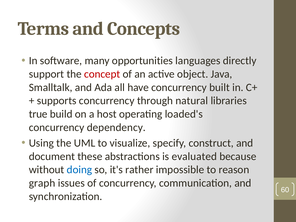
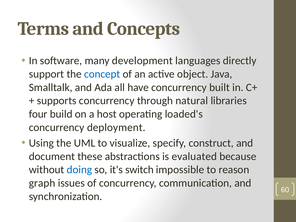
opportunities: opportunities -> development
concept colour: red -> blue
true: true -> four
dependency: dependency -> deployment
rather: rather -> switch
